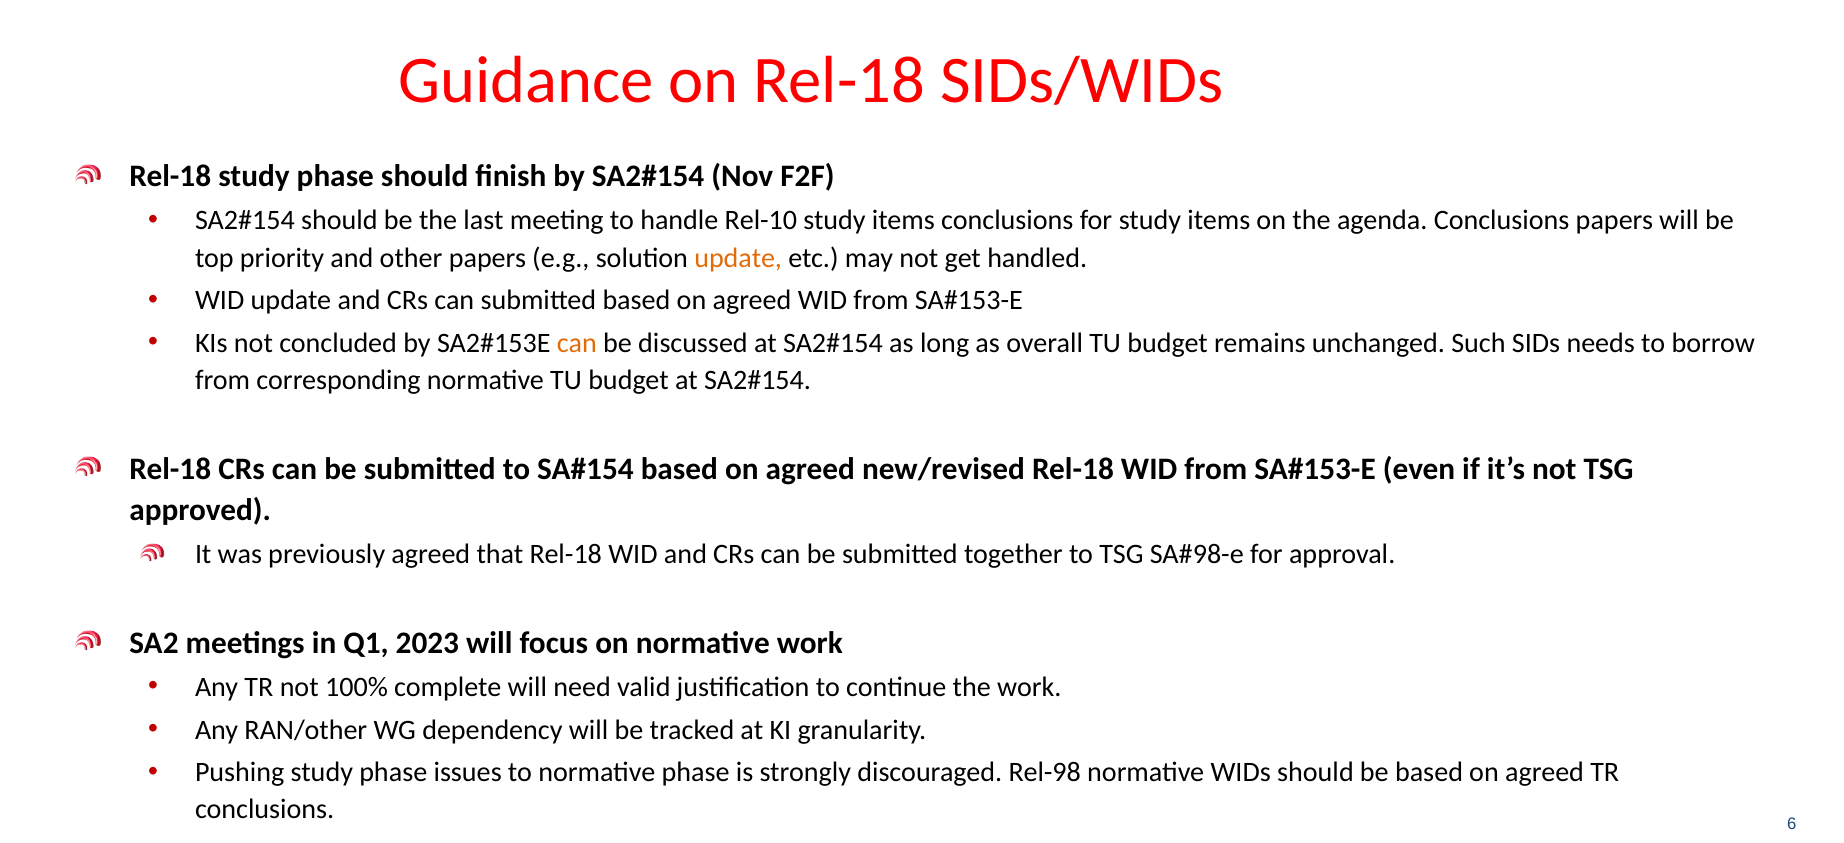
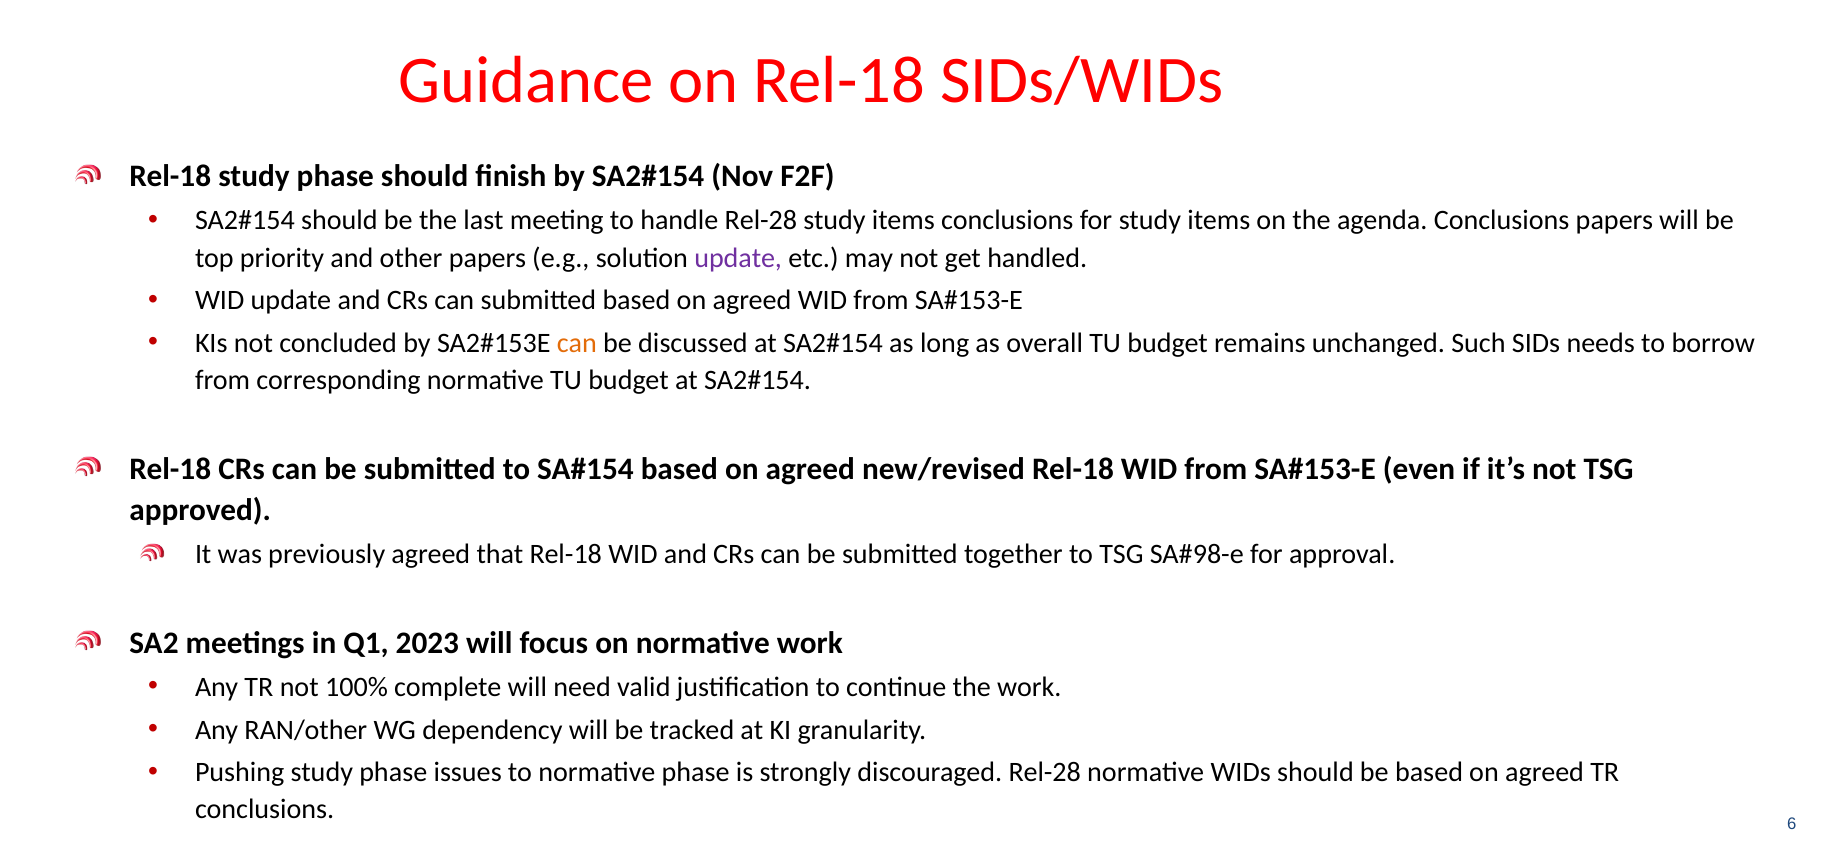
handle Rel-10: Rel-10 -> Rel-28
update at (738, 258) colour: orange -> purple
discouraged Rel-98: Rel-98 -> Rel-28
